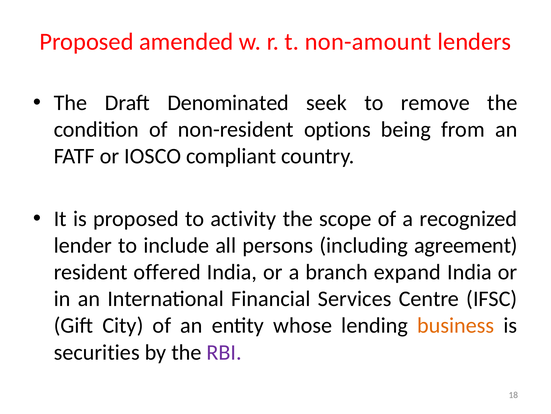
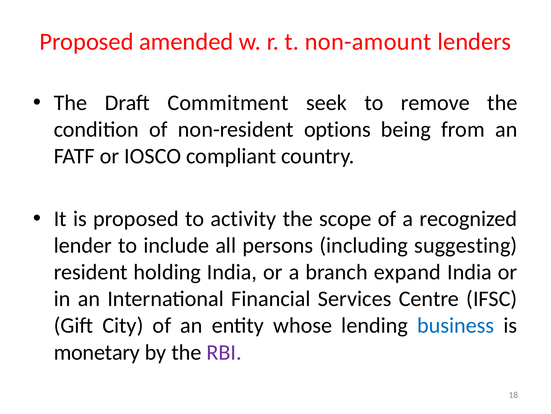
Denominated: Denominated -> Commitment
agreement: agreement -> suggesting
offered: offered -> holding
business colour: orange -> blue
securities: securities -> monetary
